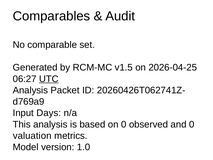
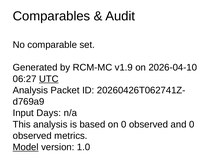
v1.5: v1.5 -> v1.9
2026-04-25: 2026-04-25 -> 2026-04-10
valuation at (32, 136): valuation -> observed
Model underline: none -> present
